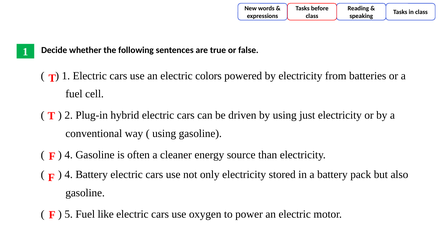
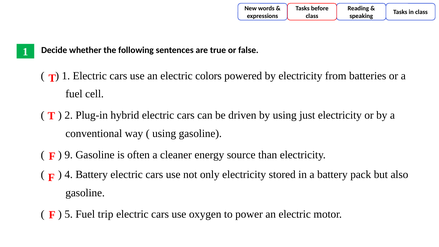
4 at (69, 155): 4 -> 9
like: like -> trip
